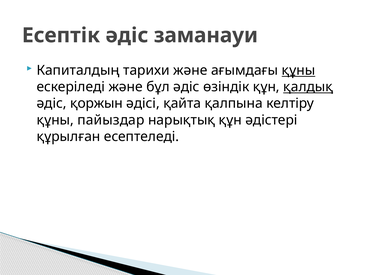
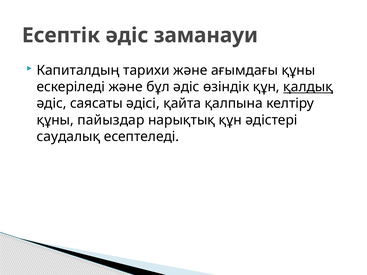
құны at (298, 70) underline: present -> none
қоржын: қоржын -> саясаты
құрылған: құрылған -> саудалық
